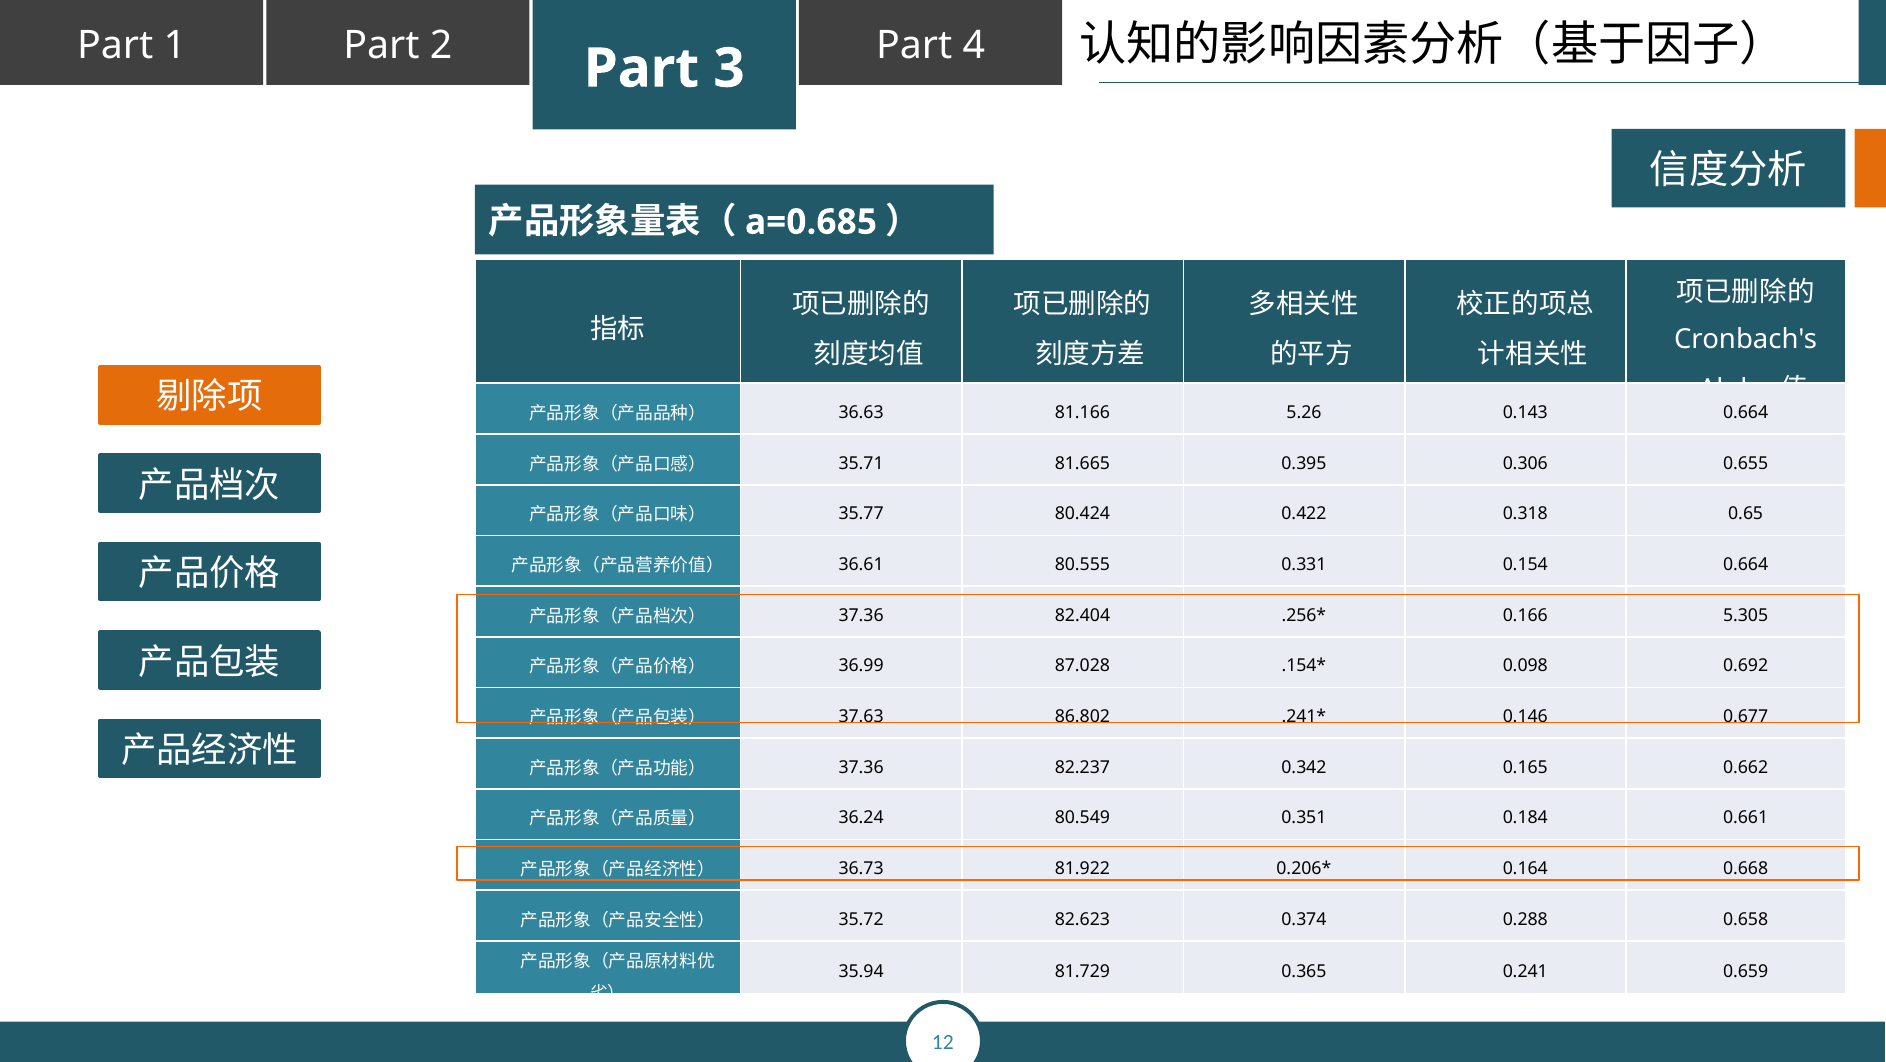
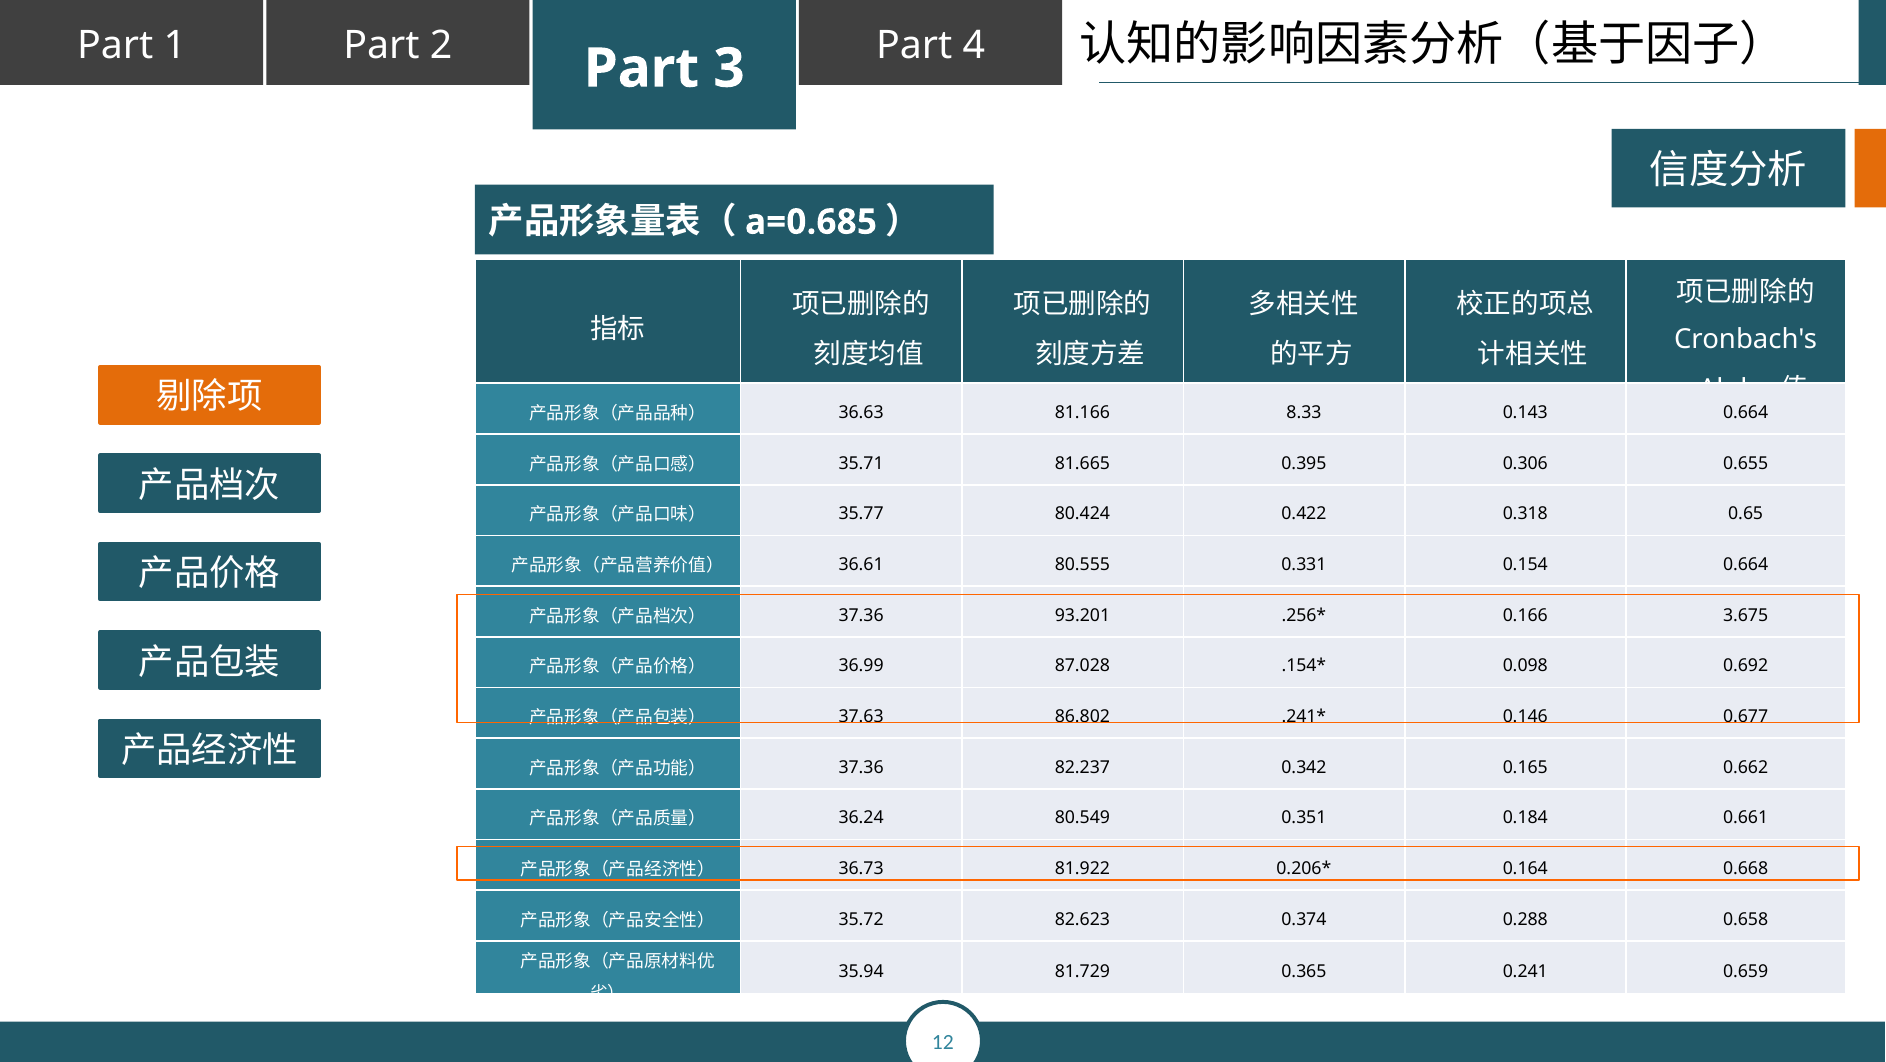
5.26: 5.26 -> 8.33
82.404: 82.404 -> 93.201
5.305: 5.305 -> 3.675
